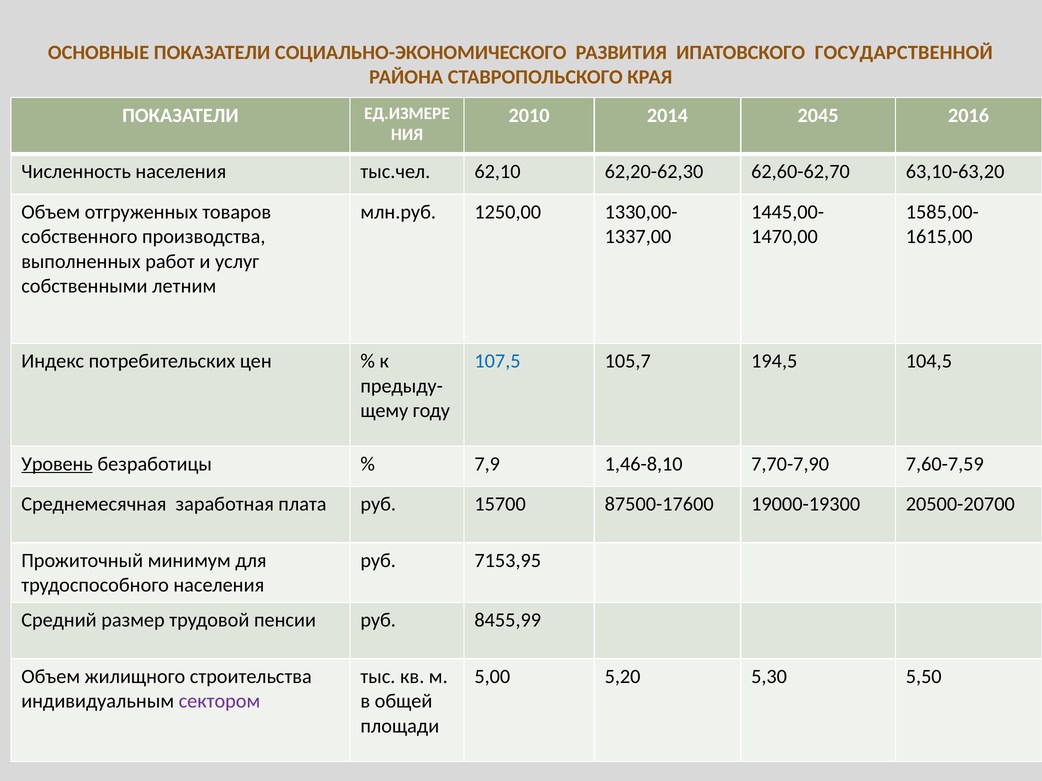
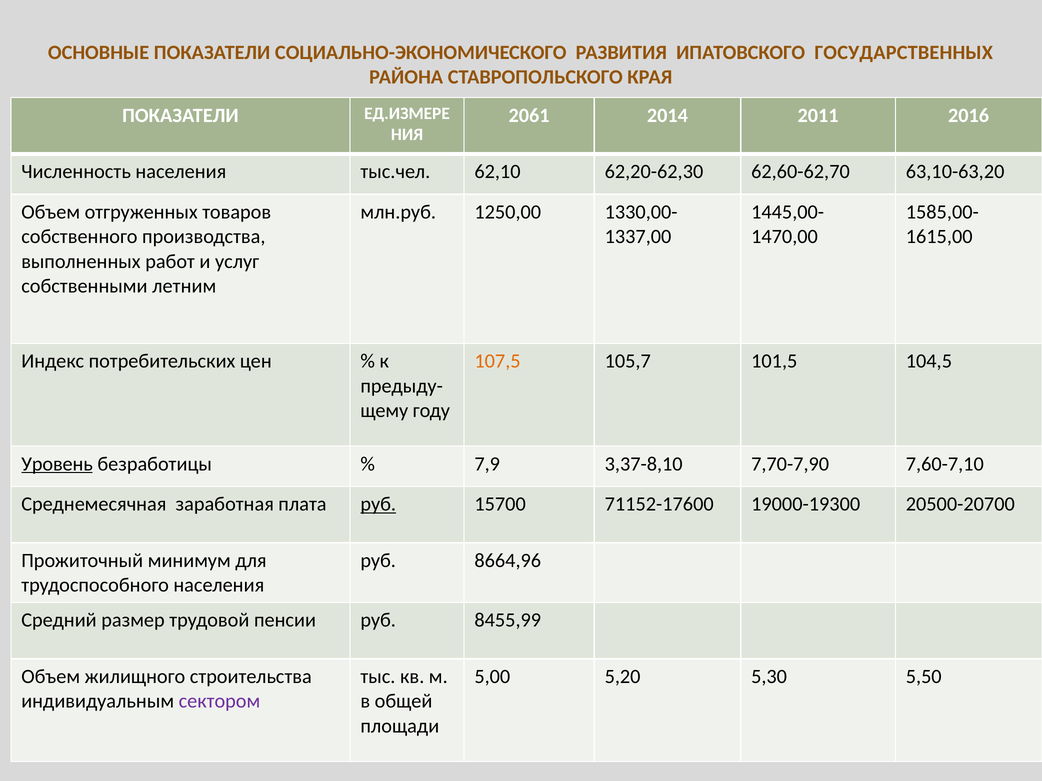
ГОСУДАРСТВЕННОЙ: ГОСУДАРСТВЕННОЙ -> ГОСУДАРСТВЕННЫХ
2010: 2010 -> 2061
2045: 2045 -> 2011
107,5 colour: blue -> orange
194,5: 194,5 -> 101,5
1,46-8,10: 1,46-8,10 -> 3,37-8,10
7,60-7,59: 7,60-7,59 -> 7,60-7,10
руб at (378, 505) underline: none -> present
87500-17600: 87500-17600 -> 71152-17600
7153,95: 7153,95 -> 8664,96
